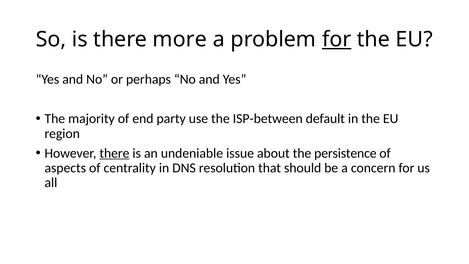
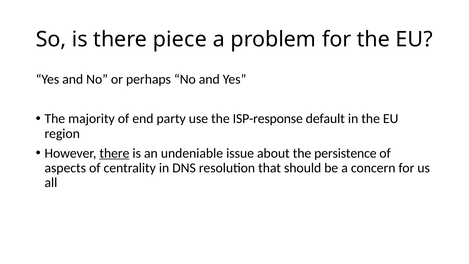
more: more -> piece
for at (337, 39) underline: present -> none
ISP-between: ISP-between -> ISP-response
